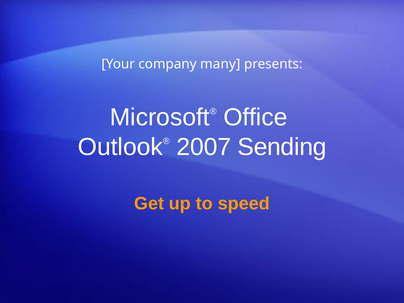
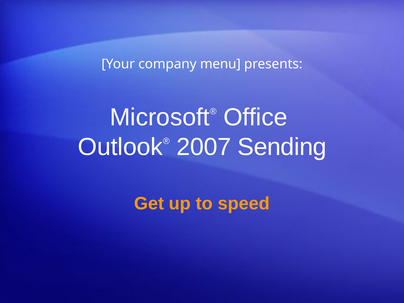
many: many -> menu
